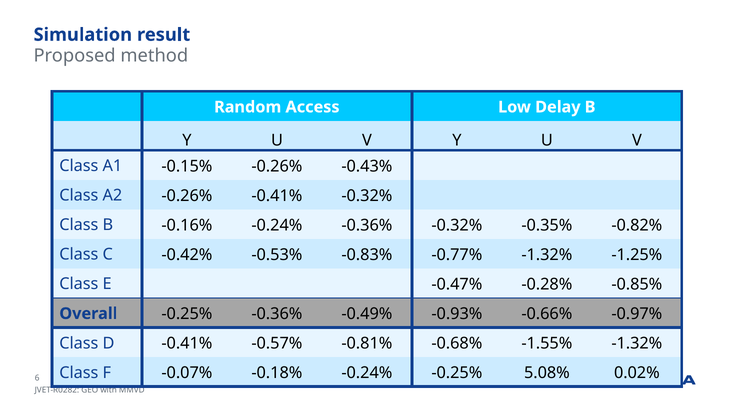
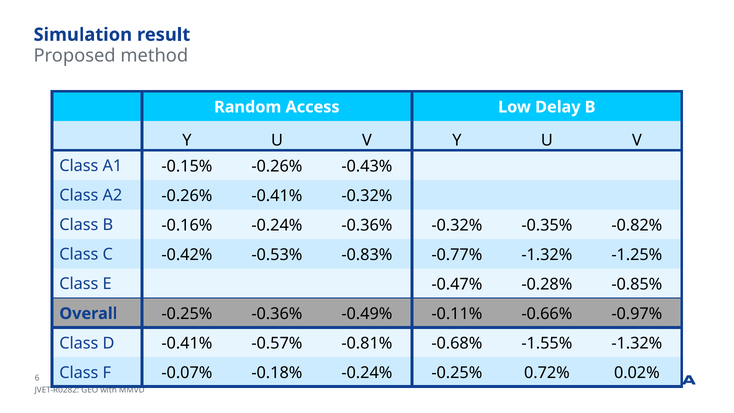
-0.93%: -0.93% -> -0.11%
5.08%: 5.08% -> 0.72%
